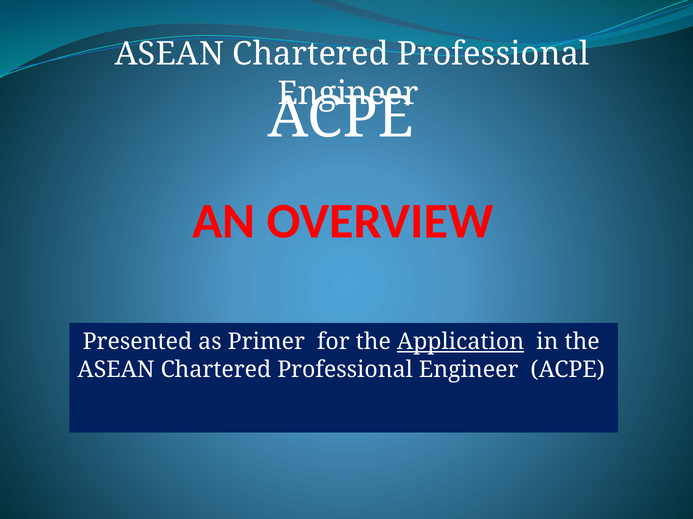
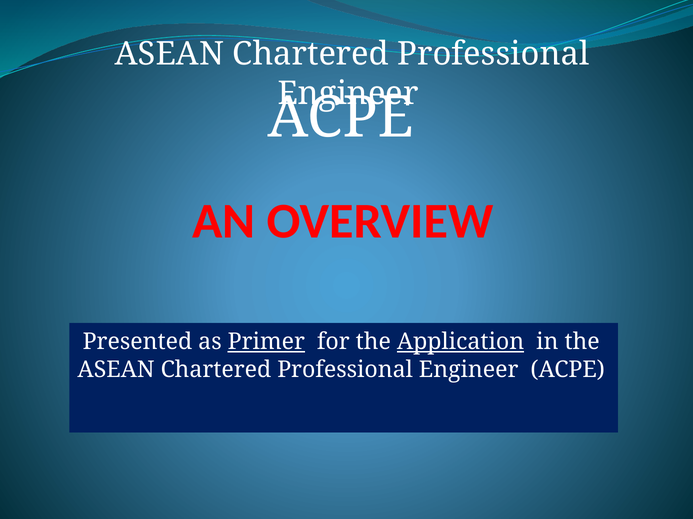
Primer underline: none -> present
